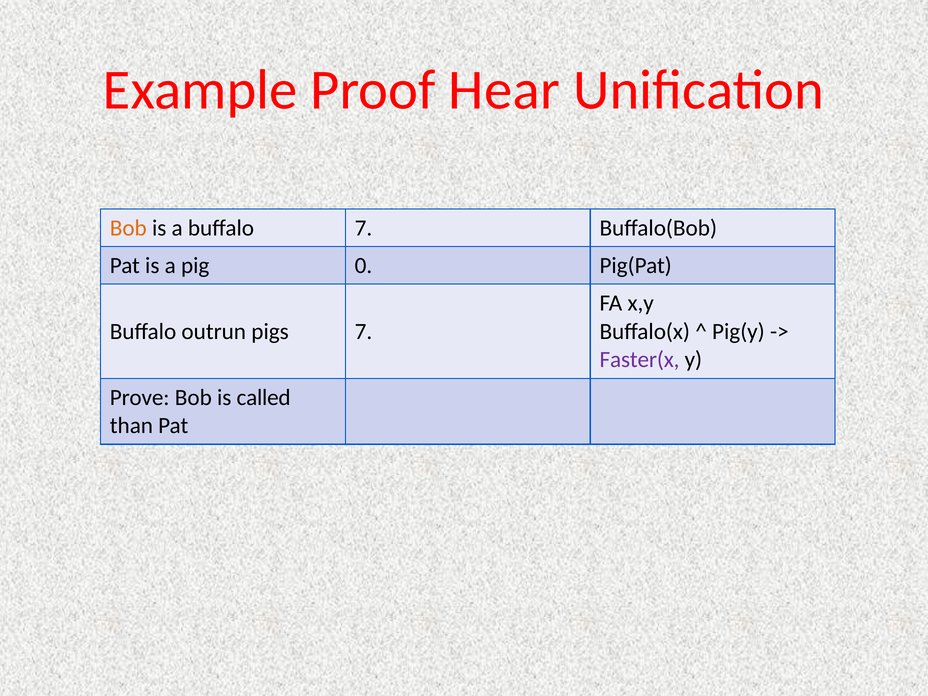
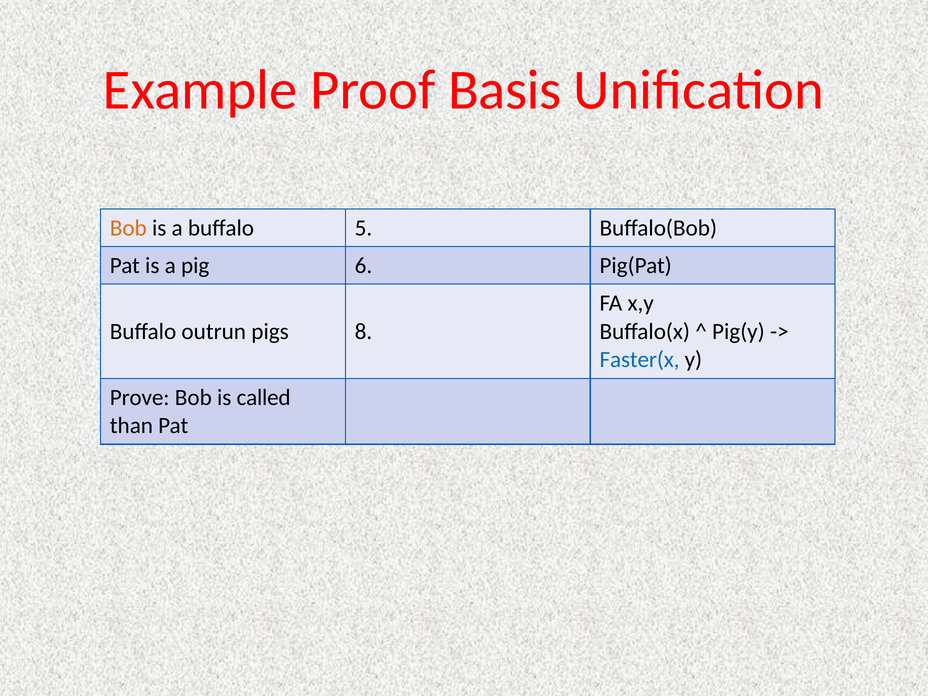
Hear: Hear -> Basis
buffalo 7: 7 -> 5
0: 0 -> 6
pigs 7: 7 -> 8
Faster(x colour: purple -> blue
